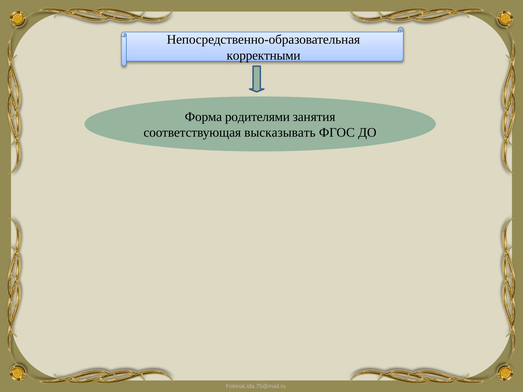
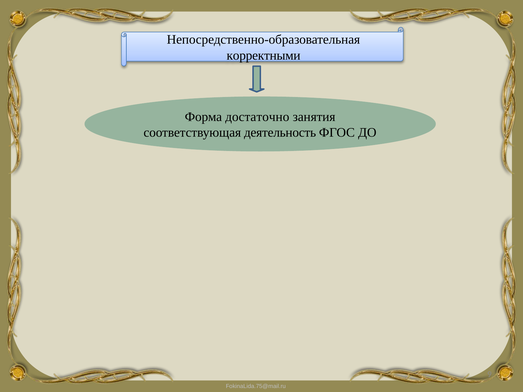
родителями: родителями -> достаточно
высказывать: высказывать -> деятельность
